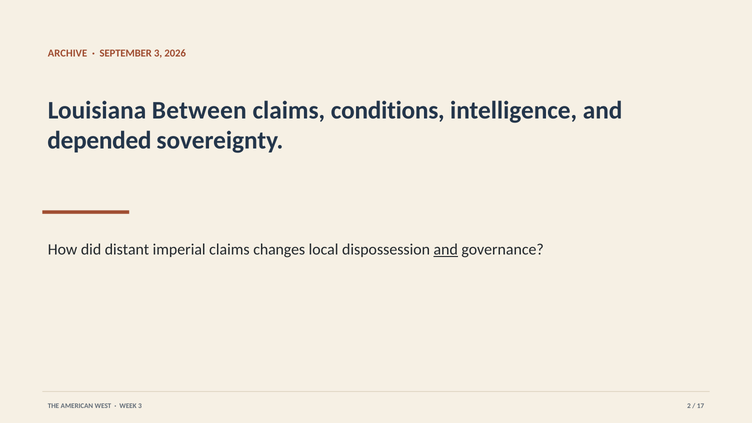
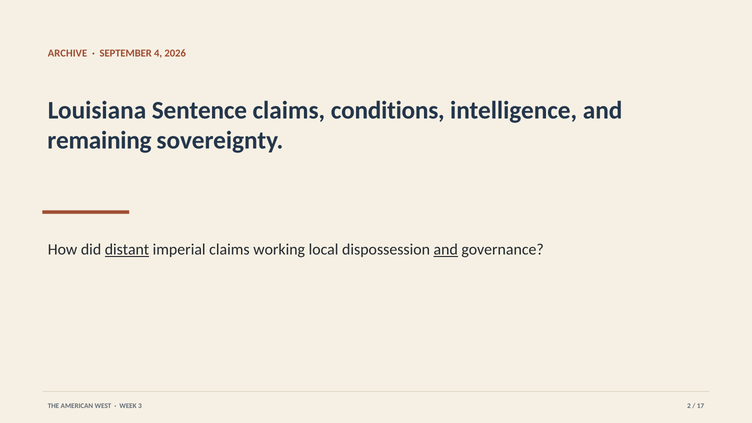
SEPTEMBER 3: 3 -> 4
Between: Between -> Sentence
depended: depended -> remaining
distant underline: none -> present
changes: changes -> working
